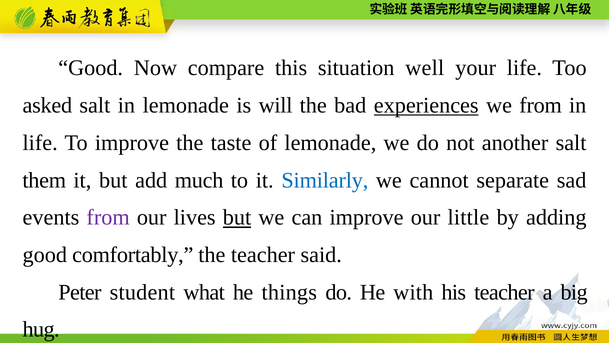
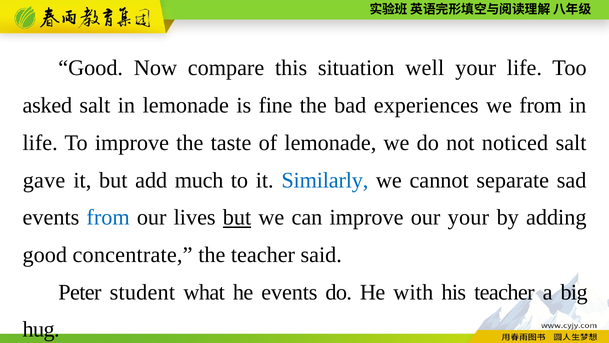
will: will -> fine
experiences underline: present -> none
another: another -> noticed
them: them -> gave
from at (108, 217) colour: purple -> blue
our little: little -> your
comfortably: comfortably -> concentrate
he things: things -> events
